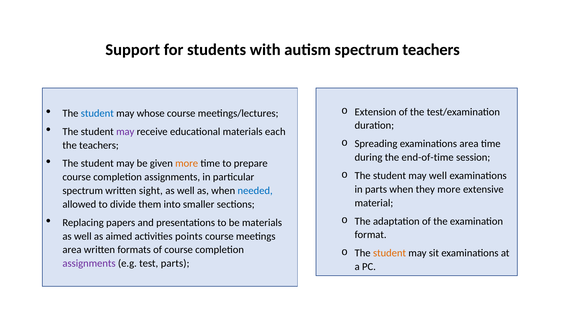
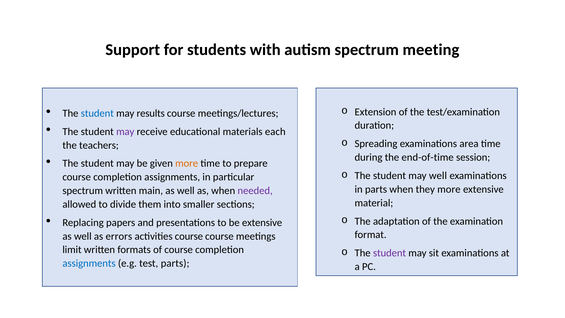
spectrum teachers: teachers -> meeting
whose: whose -> results
sight: sight -> main
needed colour: blue -> purple
be materials: materials -> extensive
aimed: aimed -> errors
activities points: points -> course
area at (72, 250): area -> limit
student at (390, 253) colour: orange -> purple
assignments at (89, 263) colour: purple -> blue
